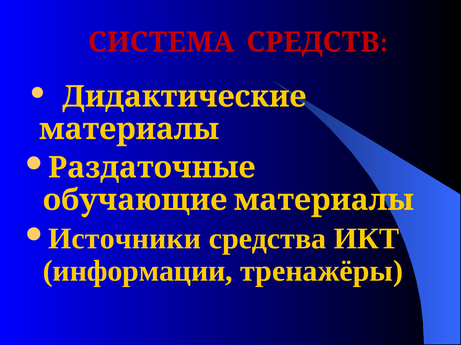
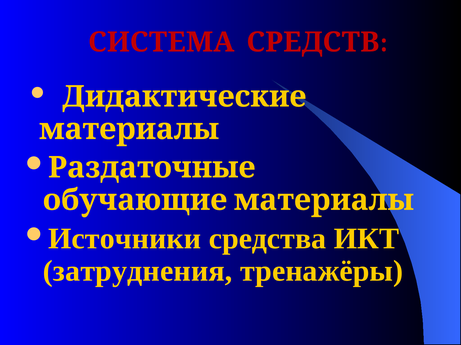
информации: информации -> затруднения
